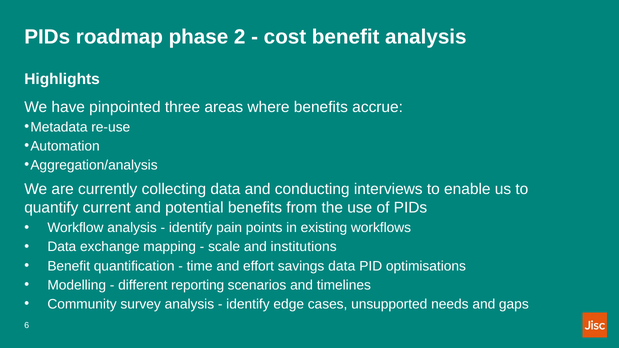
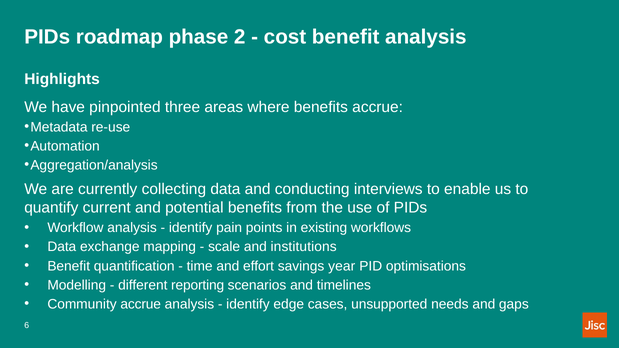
savings data: data -> year
Community survey: survey -> accrue
